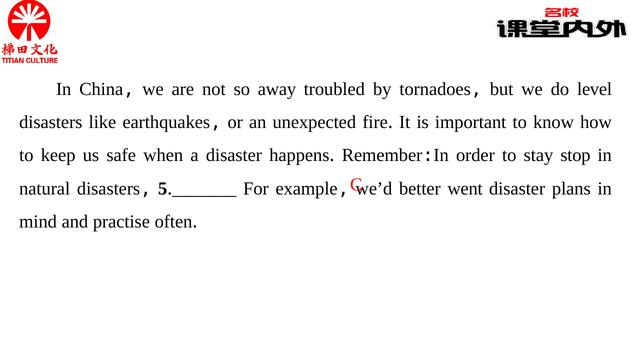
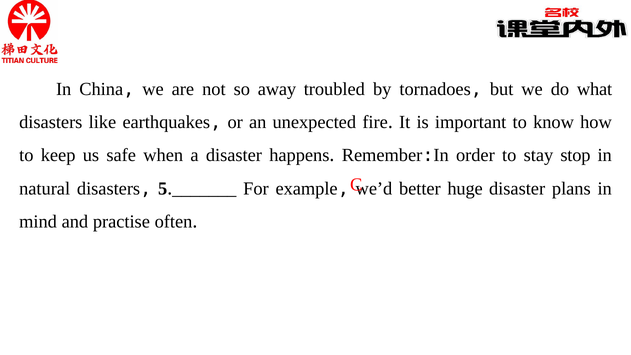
level: level -> what
went: went -> huge
